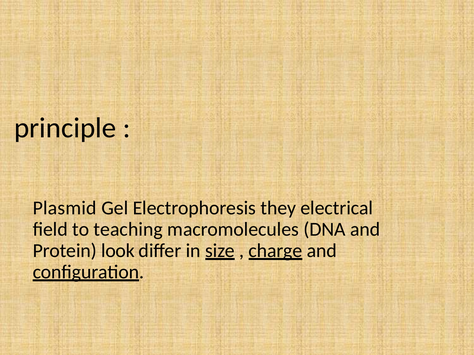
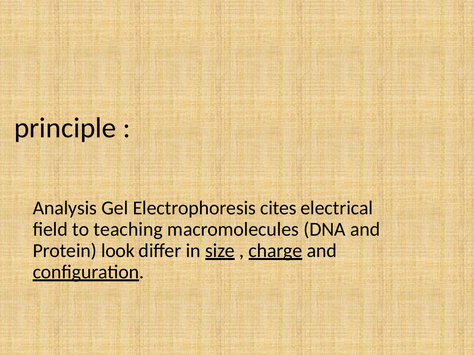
Plasmid: Plasmid -> Analysis
they: they -> cites
